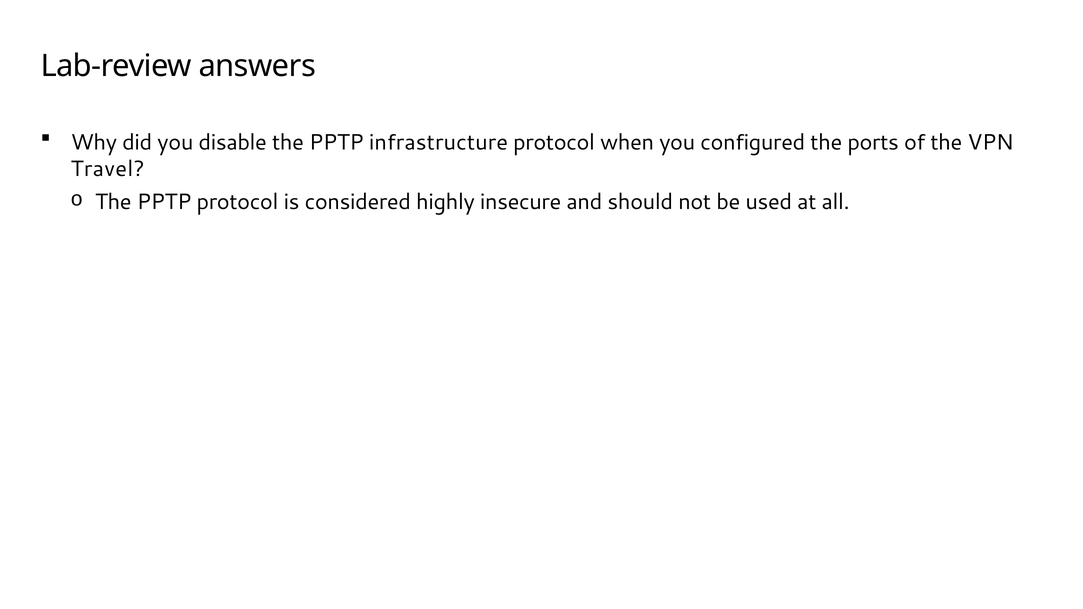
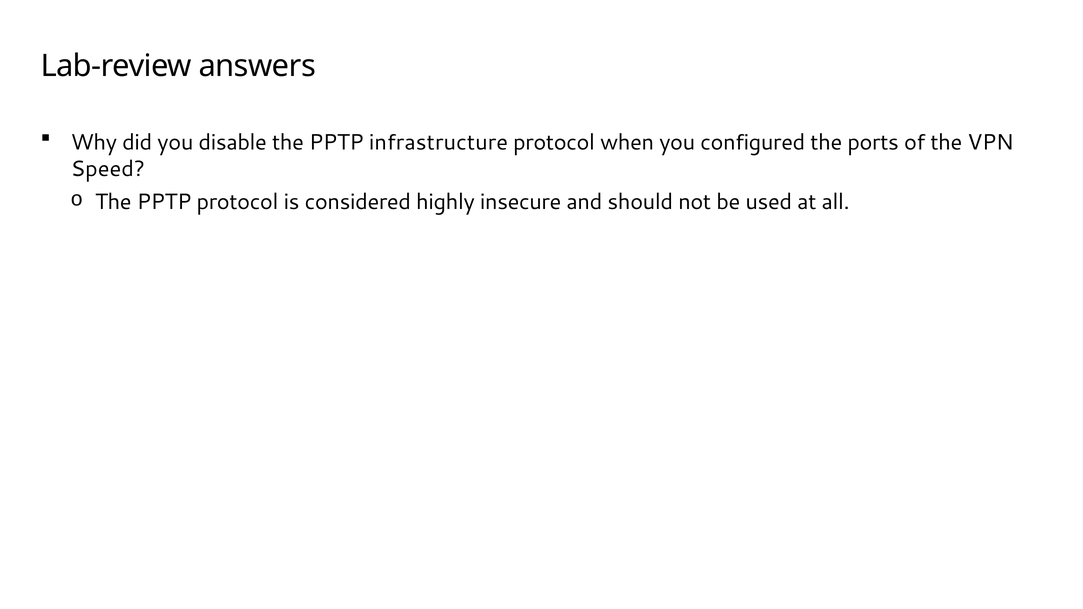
Travel: Travel -> Speed
